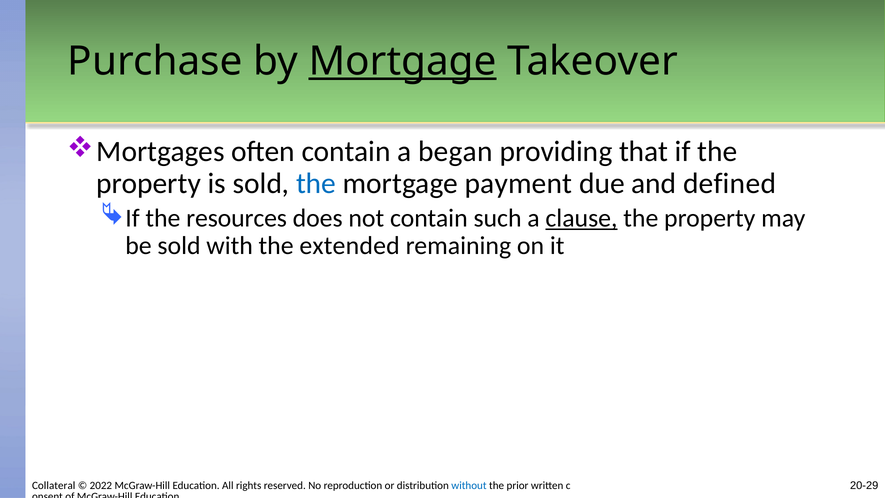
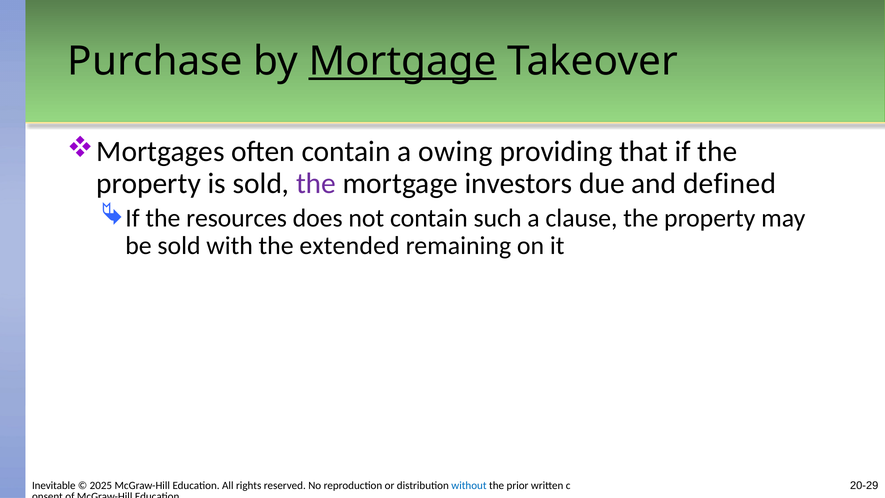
began: began -> owing
the at (316, 183) colour: blue -> purple
payment: payment -> investors
clause underline: present -> none
Collateral: Collateral -> Inevitable
2022: 2022 -> 2025
